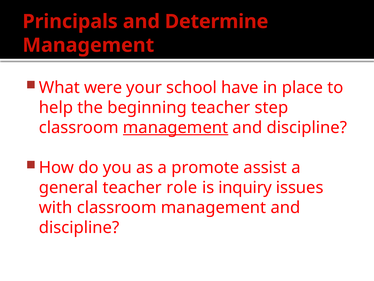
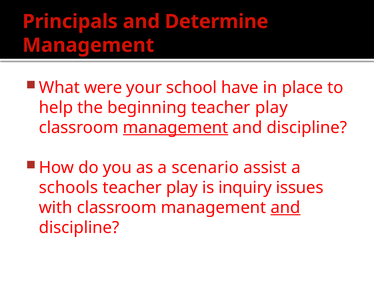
beginning teacher step: step -> play
promote: promote -> scenario
general: general -> schools
role at (182, 187): role -> play
and at (285, 207) underline: none -> present
